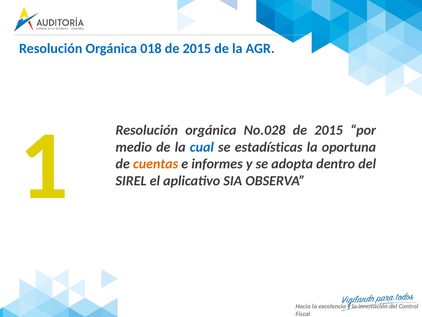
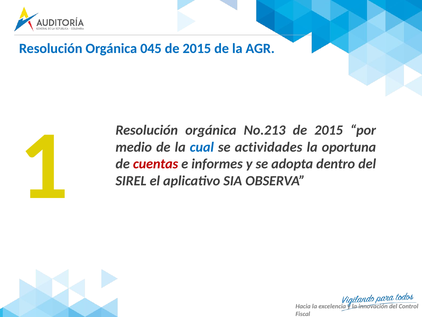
018: 018 -> 045
No.028: No.028 -> No.213
estadísticas: estadísticas -> actividades
cuentas colour: orange -> red
